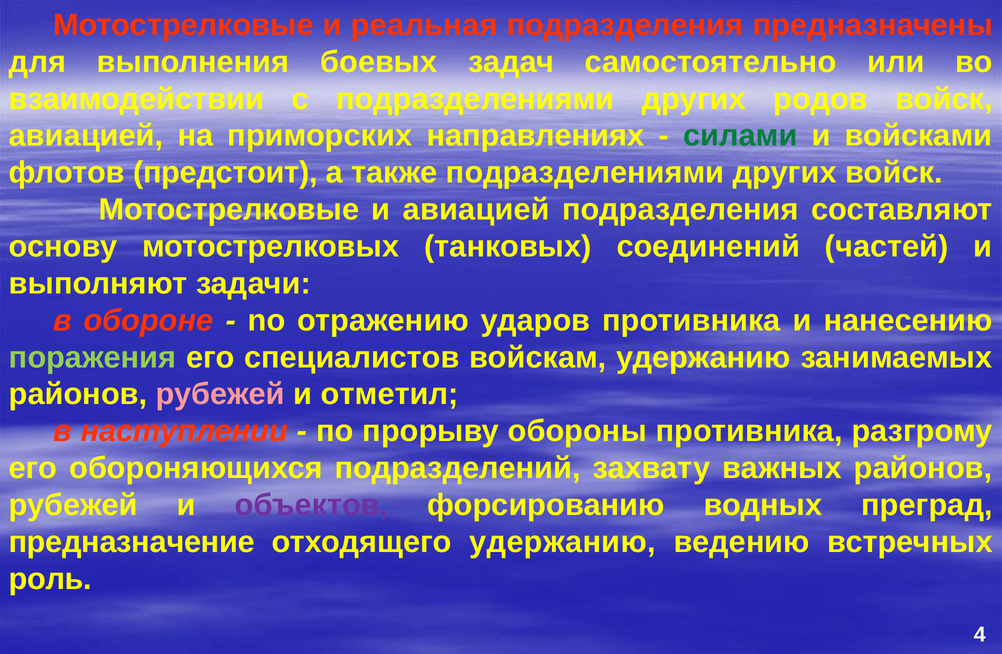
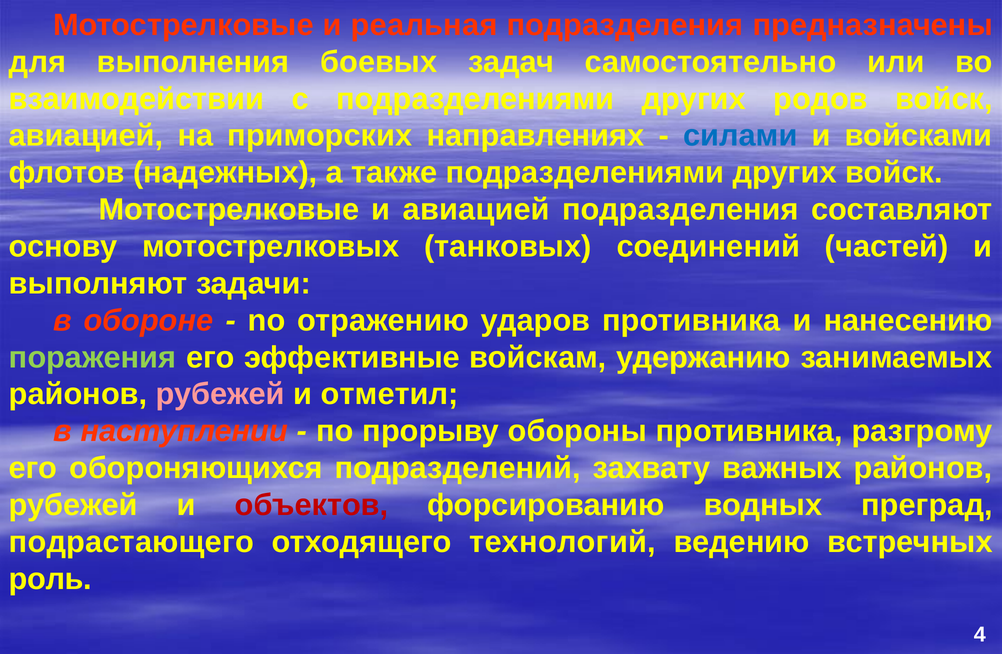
силами colour: green -> blue
предстоит: предстоит -> надежных
специалистов: специалистов -> эффективные
объектов colour: purple -> red
предназначение: предназначение -> подрастающего
отходящего удержанию: удержанию -> технологий
